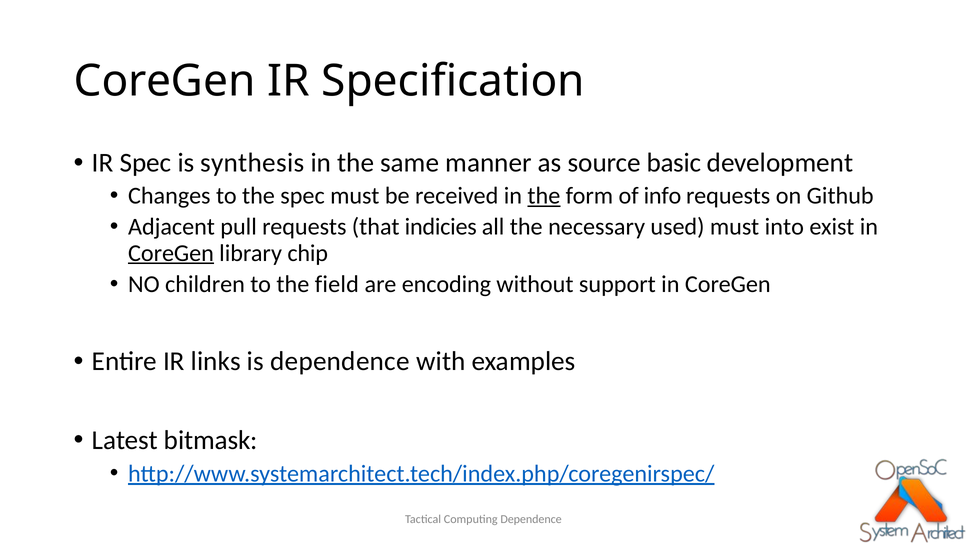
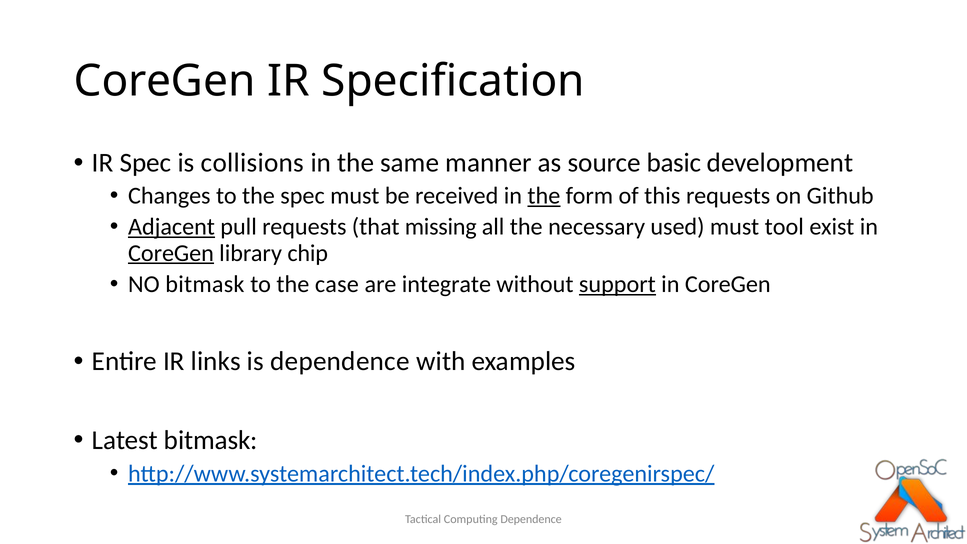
synthesis: synthesis -> collisions
info: info -> this
Adjacent underline: none -> present
indicies: indicies -> missing
into: into -> tool
NO children: children -> bitmask
field: field -> case
encoding: encoding -> integrate
support underline: none -> present
